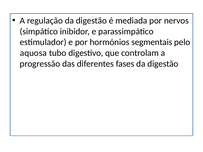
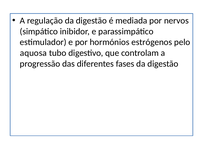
segmentais: segmentais -> estrógenos
